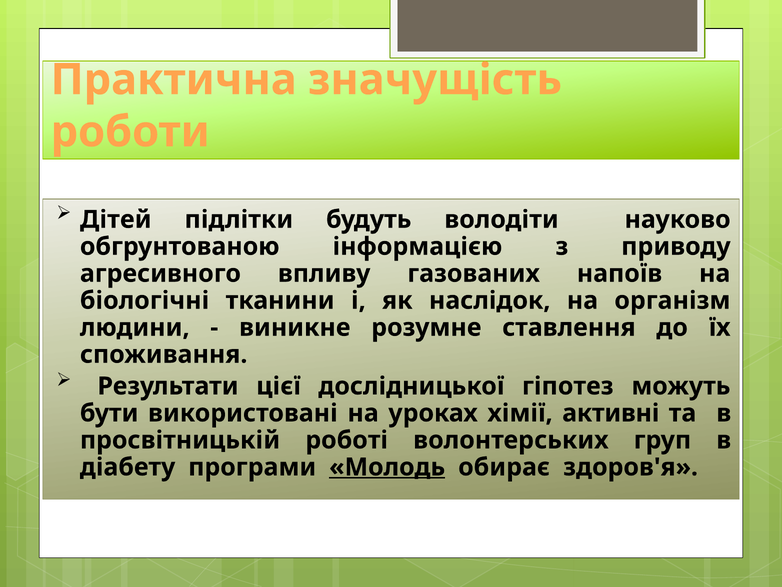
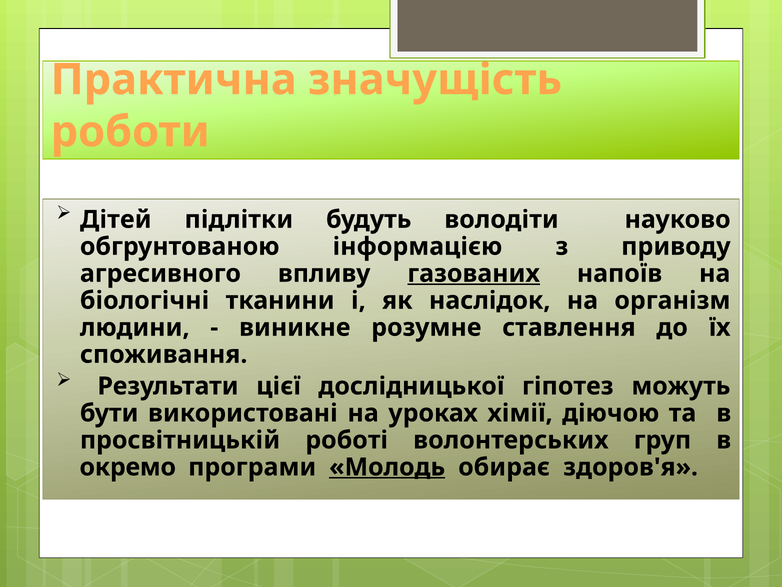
газованих underline: none -> present
активні: активні -> діючою
діабету: діабету -> окремо
